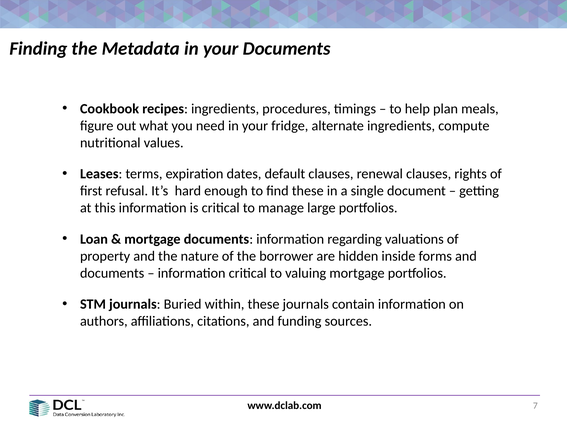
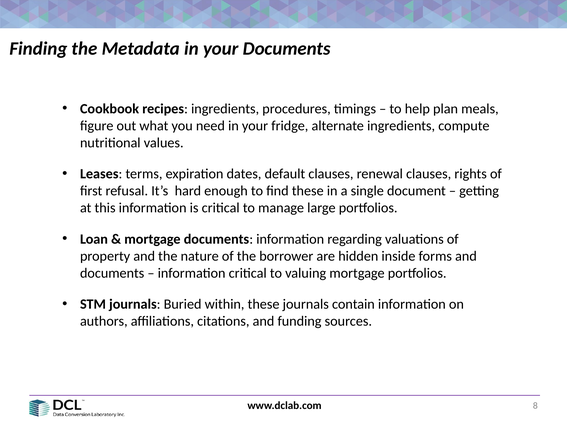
7: 7 -> 8
